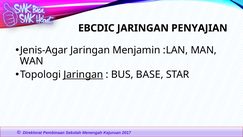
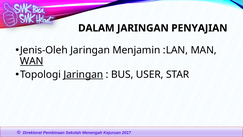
EBCDIC: EBCDIC -> DALAM
Jenis-Agar: Jenis-Agar -> Jenis-Oleh
WAN underline: none -> present
BASE: BASE -> USER
